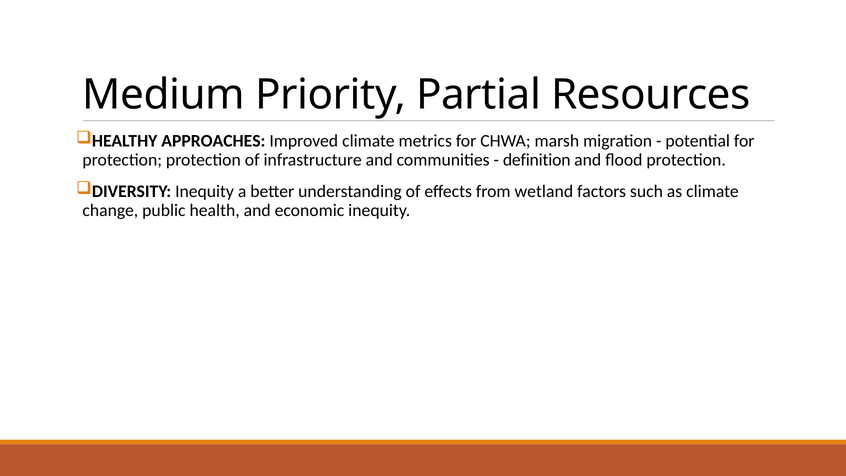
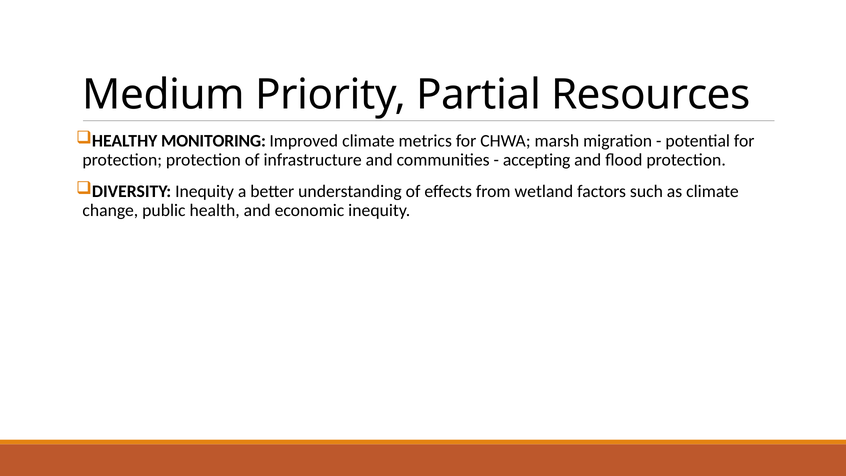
APPROACHES: APPROACHES -> MONITORING
definition: definition -> accepting
